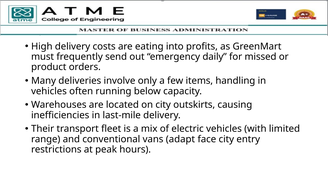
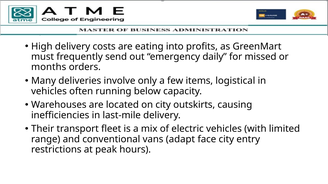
product: product -> months
handling: handling -> logistical
